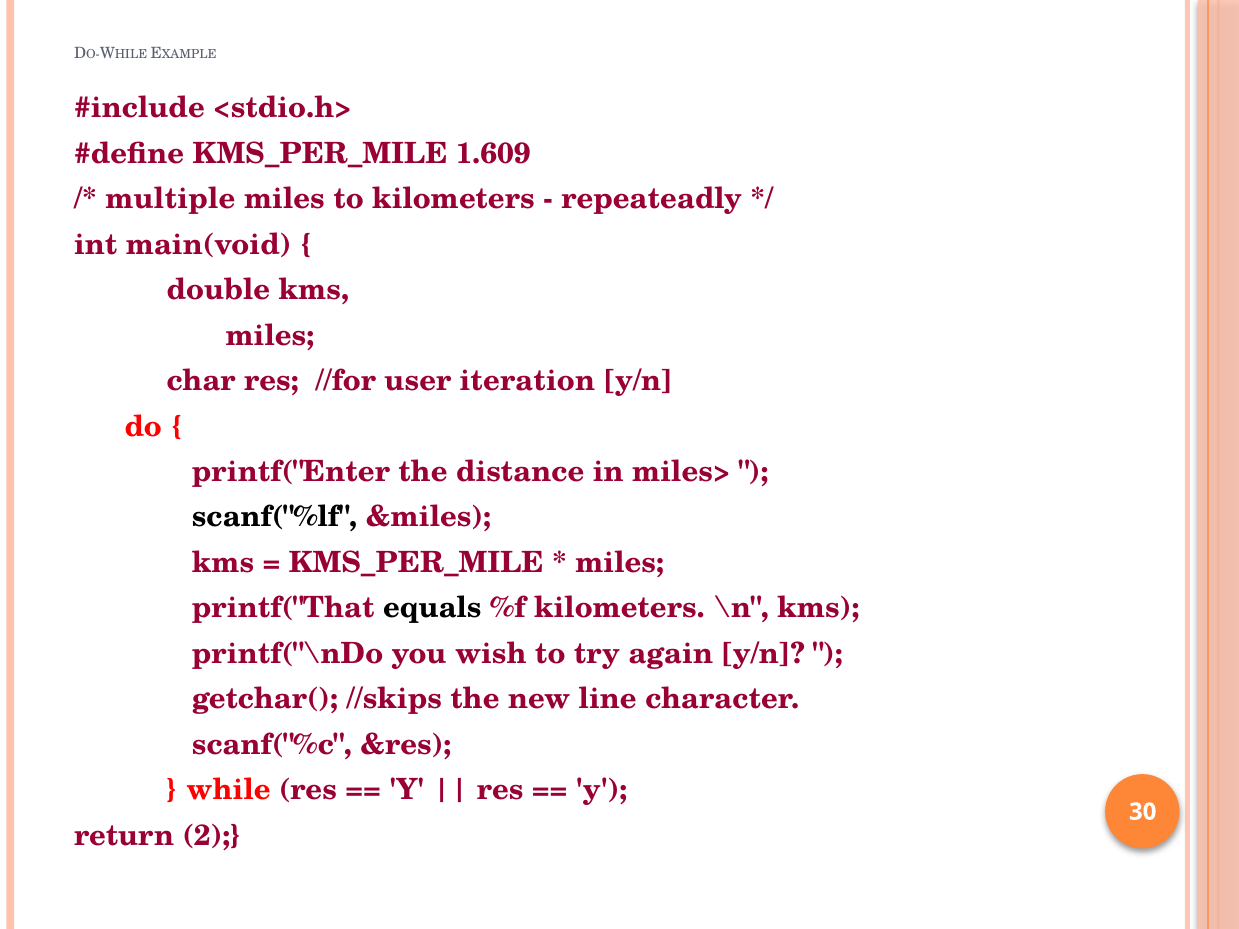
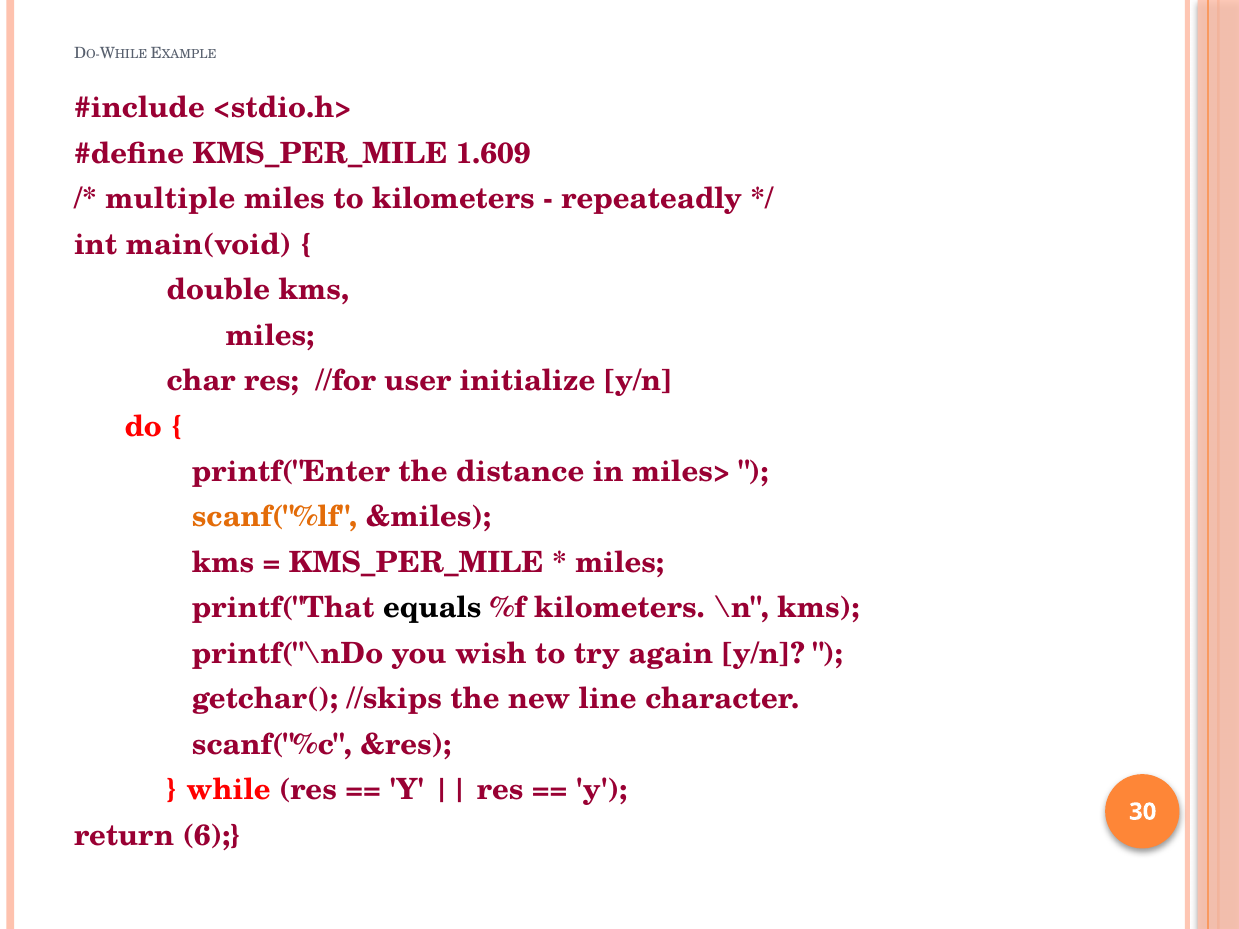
iteration: iteration -> initialize
scanf("%lf colour: black -> orange
2: 2 -> 6
